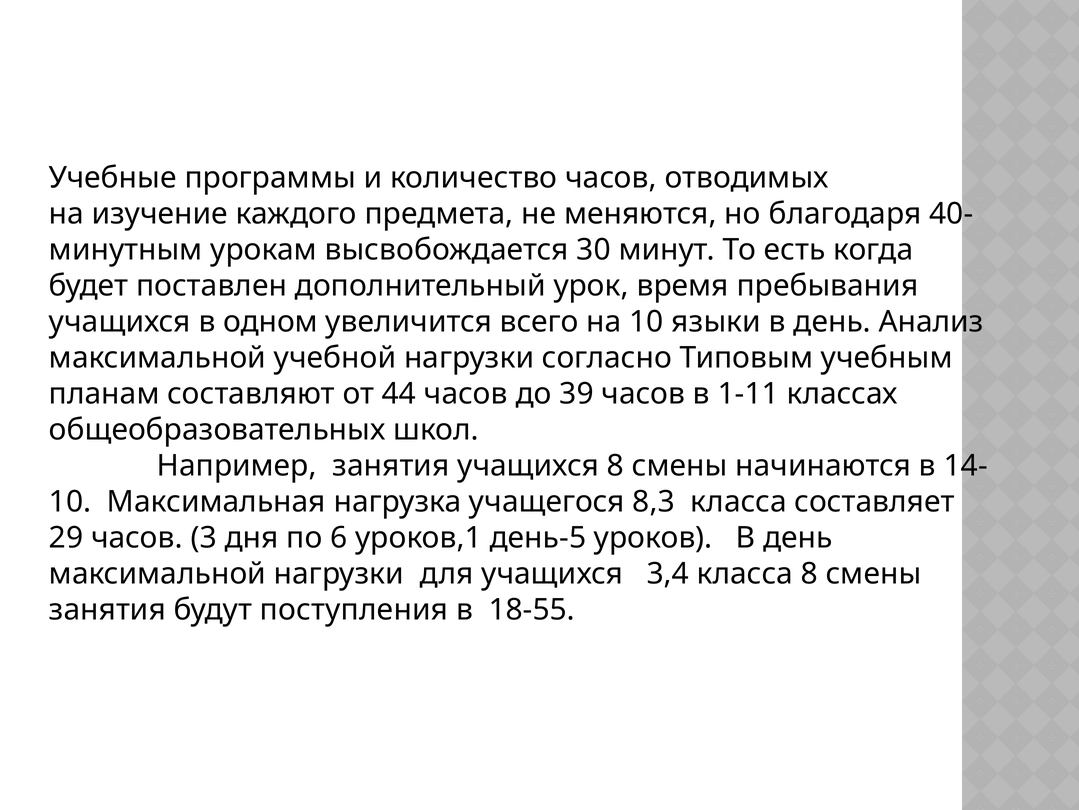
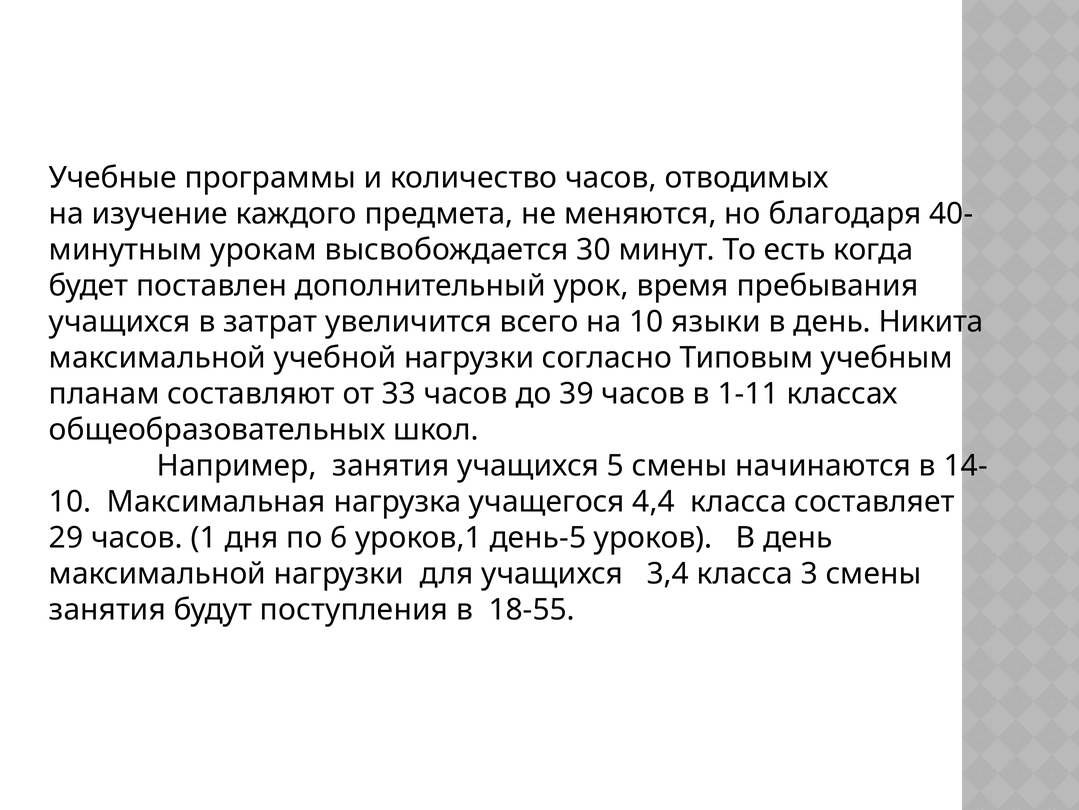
одном: одном -> затрат
Анализ: Анализ -> Никита
44: 44 -> 33
учащихся 8: 8 -> 5
8,3: 8,3 -> 4,4
3: 3 -> 1
класса 8: 8 -> 3
